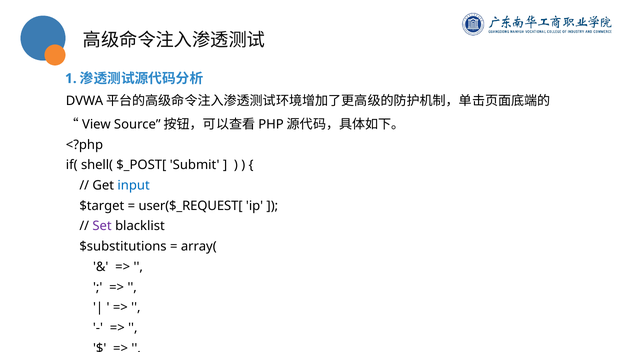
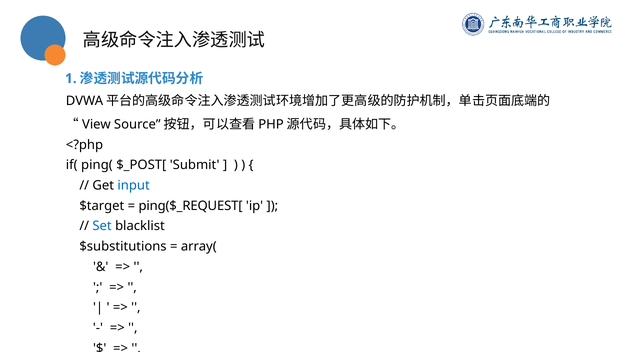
shell(: shell( -> ping(
user($_REQUEST[: user($_REQUEST[ -> ping($_REQUEST[
Set colour: purple -> blue
